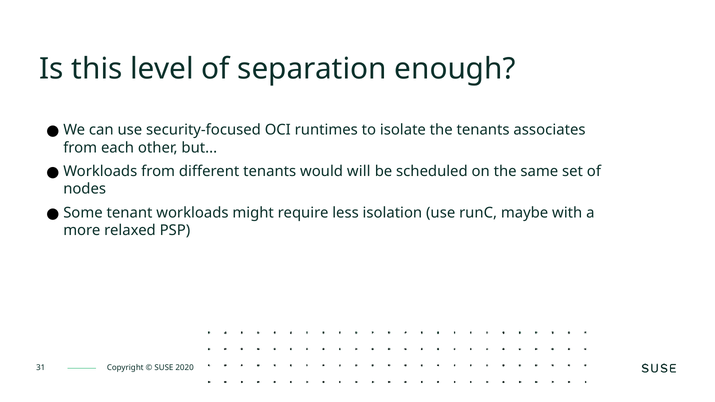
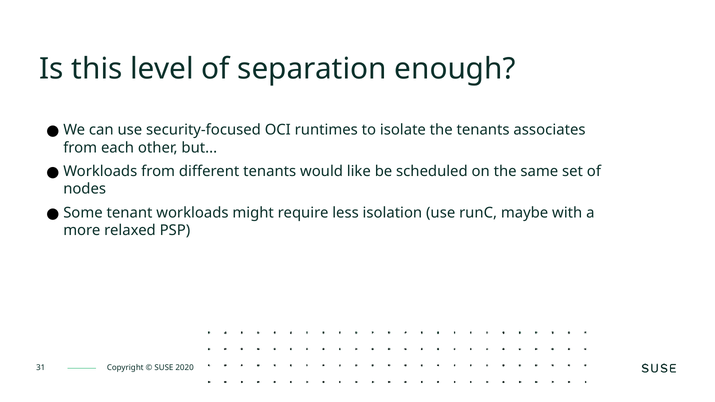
will: will -> like
